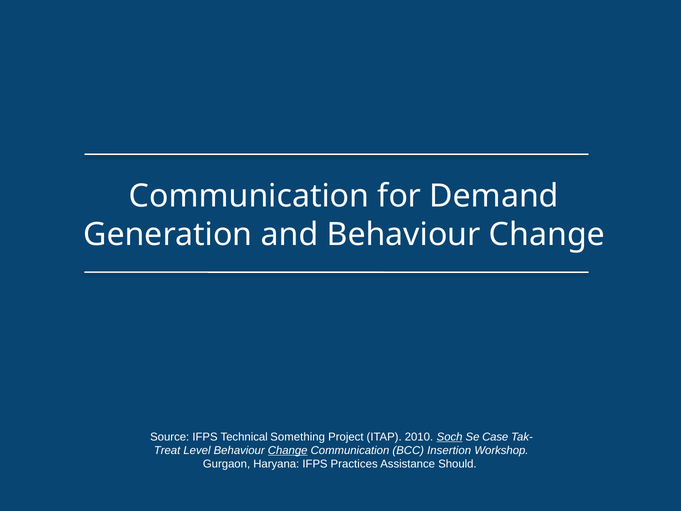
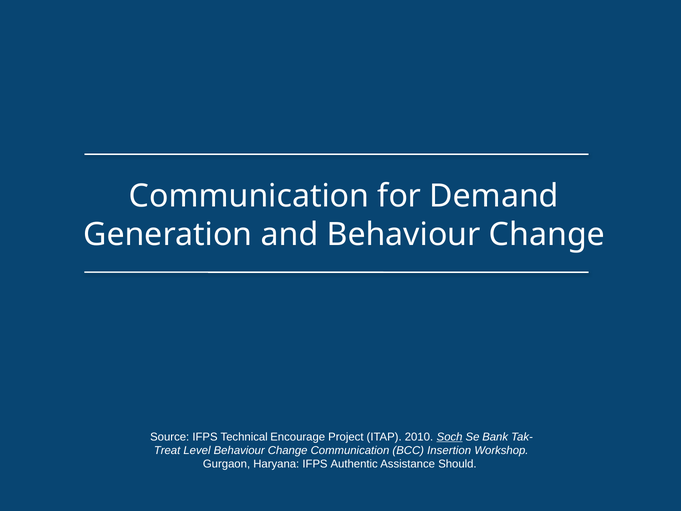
Something: Something -> Encourage
Case: Case -> Bank
Change at (288, 450) underline: present -> none
Practices: Practices -> Authentic
